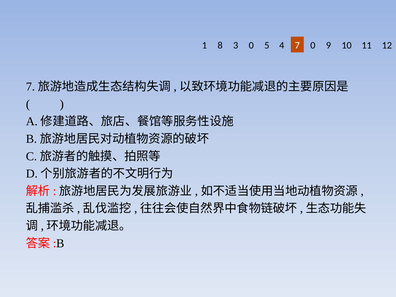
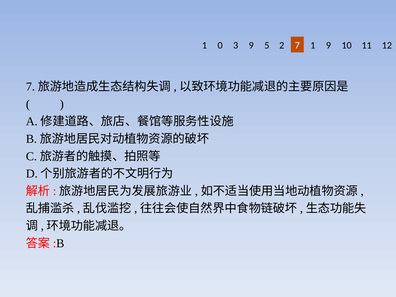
8: 8 -> 0
3 0: 0 -> 9
4: 4 -> 2
7 0: 0 -> 1
